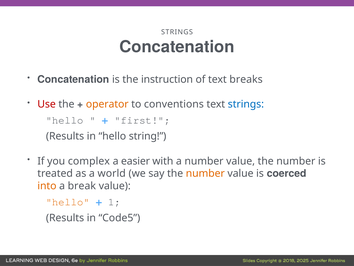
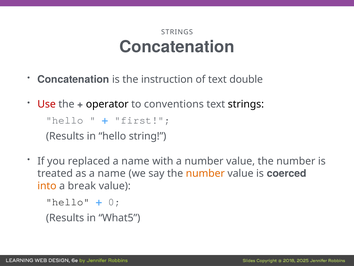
breaks: breaks -> double
operator colour: orange -> black
strings at (246, 104) colour: blue -> black
complex: complex -> replaced
easier at (136, 161): easier -> name
as a world: world -> name
hello at (68, 202) colour: orange -> black
1: 1 -> 0
Code5: Code5 -> What5
